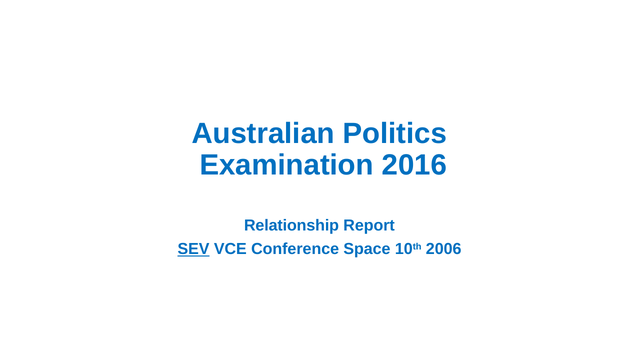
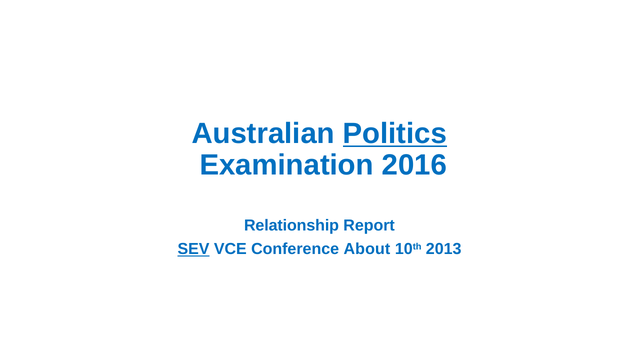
Politics underline: none -> present
Space: Space -> About
2006: 2006 -> 2013
